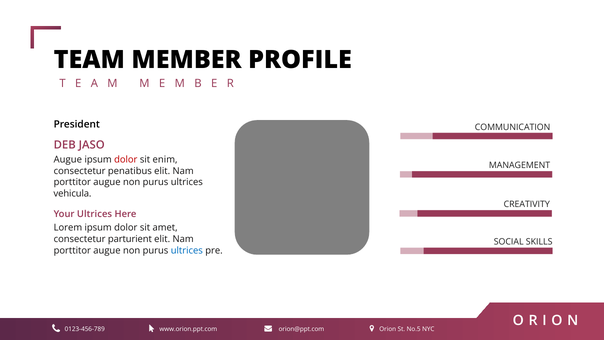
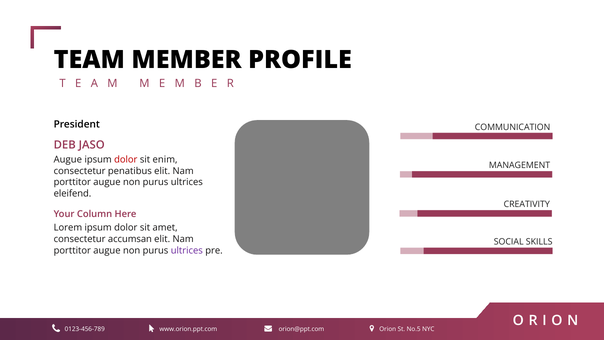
vehicula: vehicula -> eleifend
Your Ultrices: Ultrices -> Column
parturient: parturient -> accumsan
ultrices at (187, 250) colour: blue -> purple
